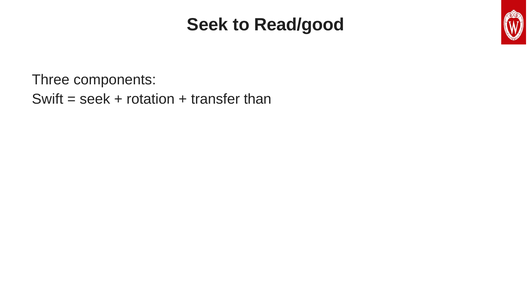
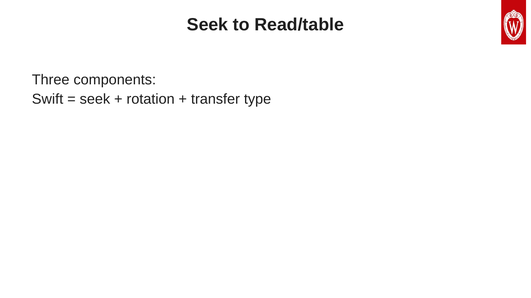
Read/good: Read/good -> Read/table
than: than -> type
